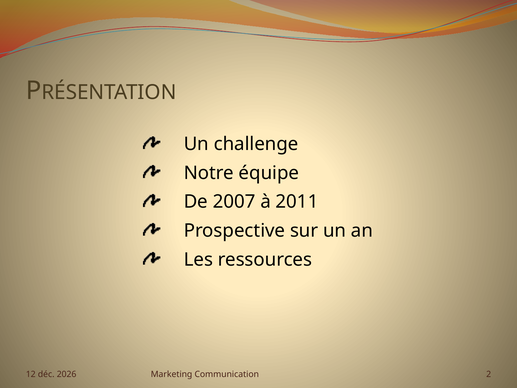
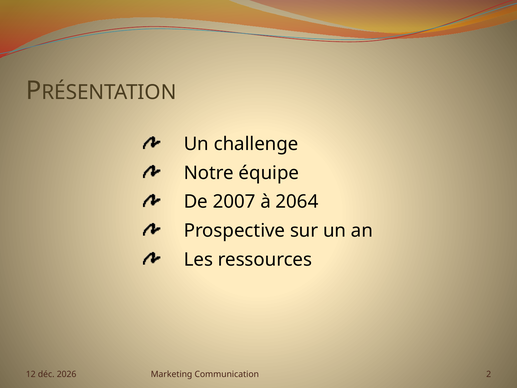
2011: 2011 -> 2064
